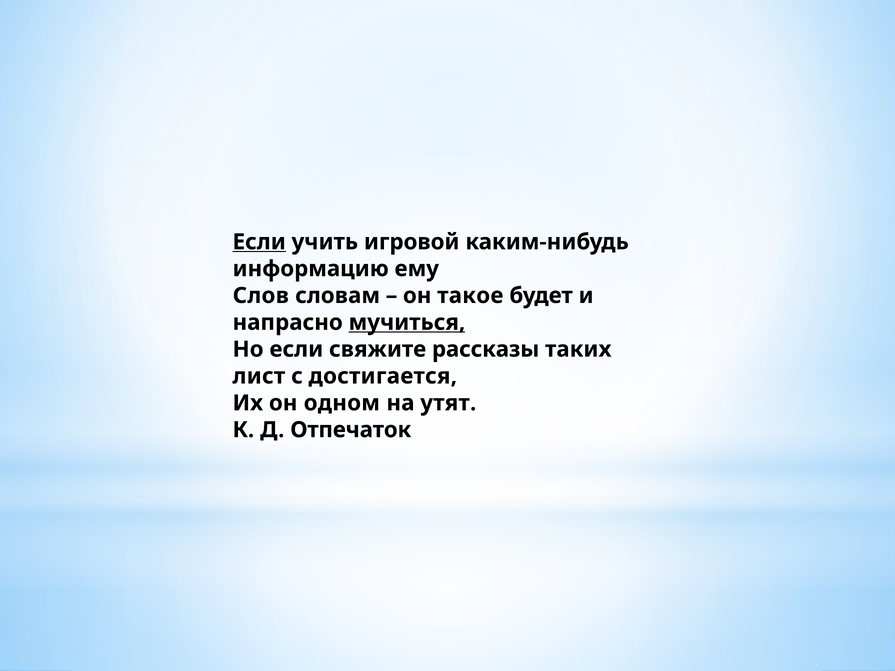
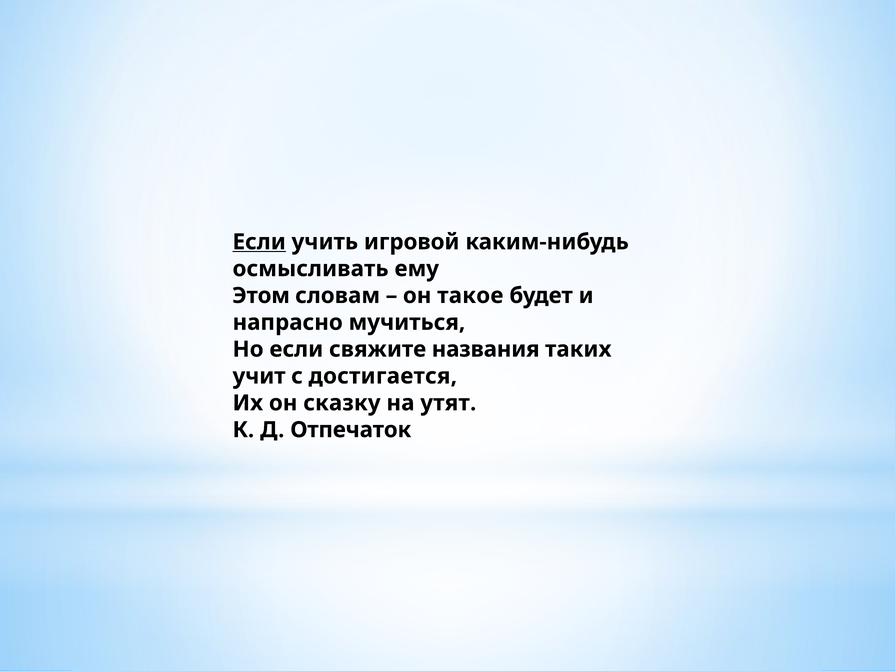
информацию: информацию -> осмысливать
Слов: Слов -> Этом
мучиться underline: present -> none
рассказы: рассказы -> названия
лист: лист -> учит
одном: одном -> сказку
